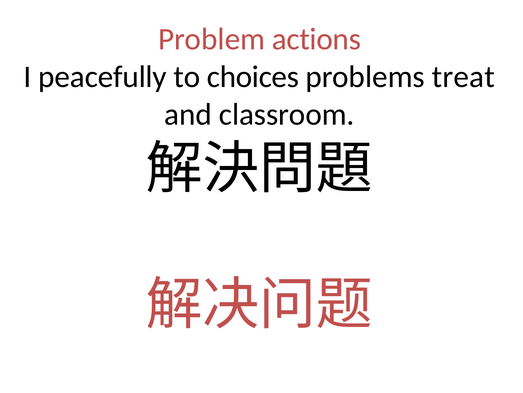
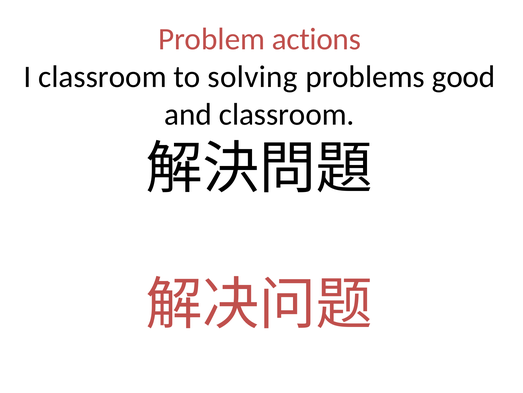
I peacefully: peacefully -> classroom
choices: choices -> solving
treat: treat -> good
